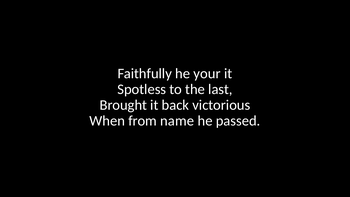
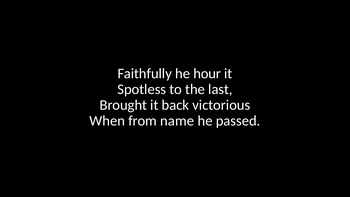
your: your -> hour
